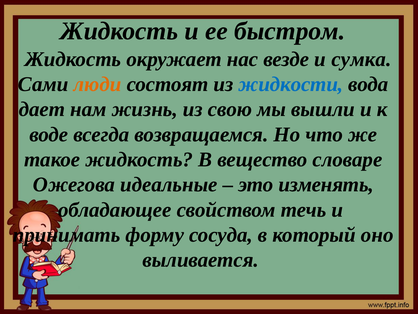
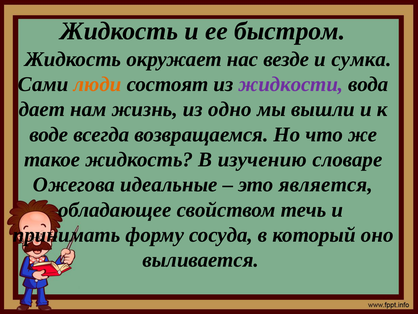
жидкости colour: blue -> purple
свою: свою -> одно
вещество: вещество -> изучению
изменять: изменять -> является
